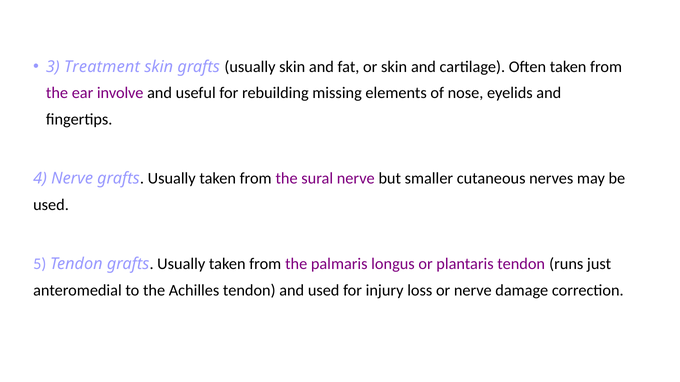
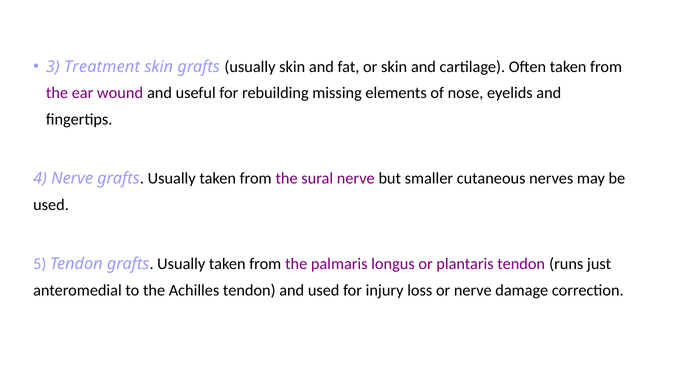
involve: involve -> wound
